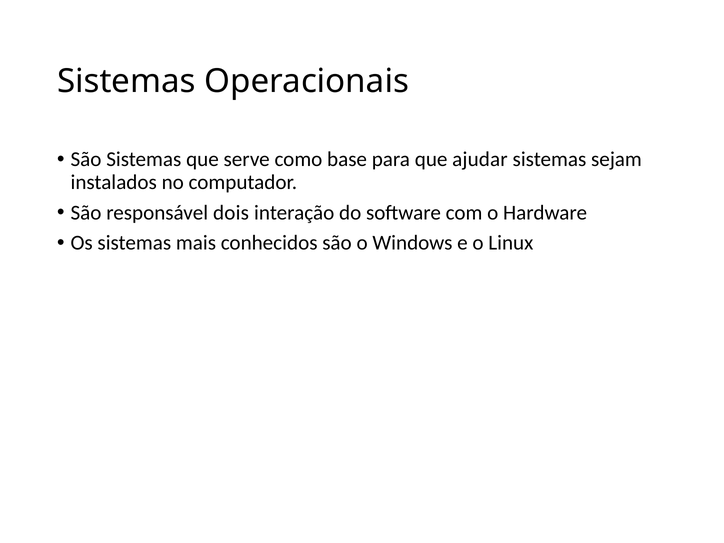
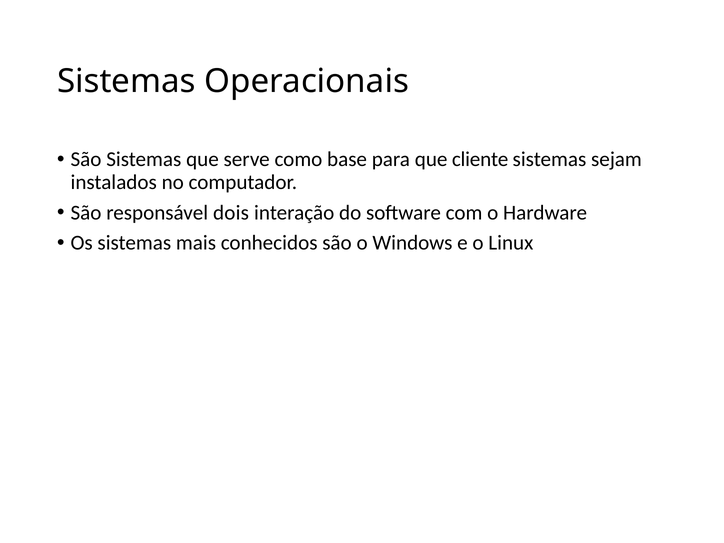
ajudar: ajudar -> cliente
